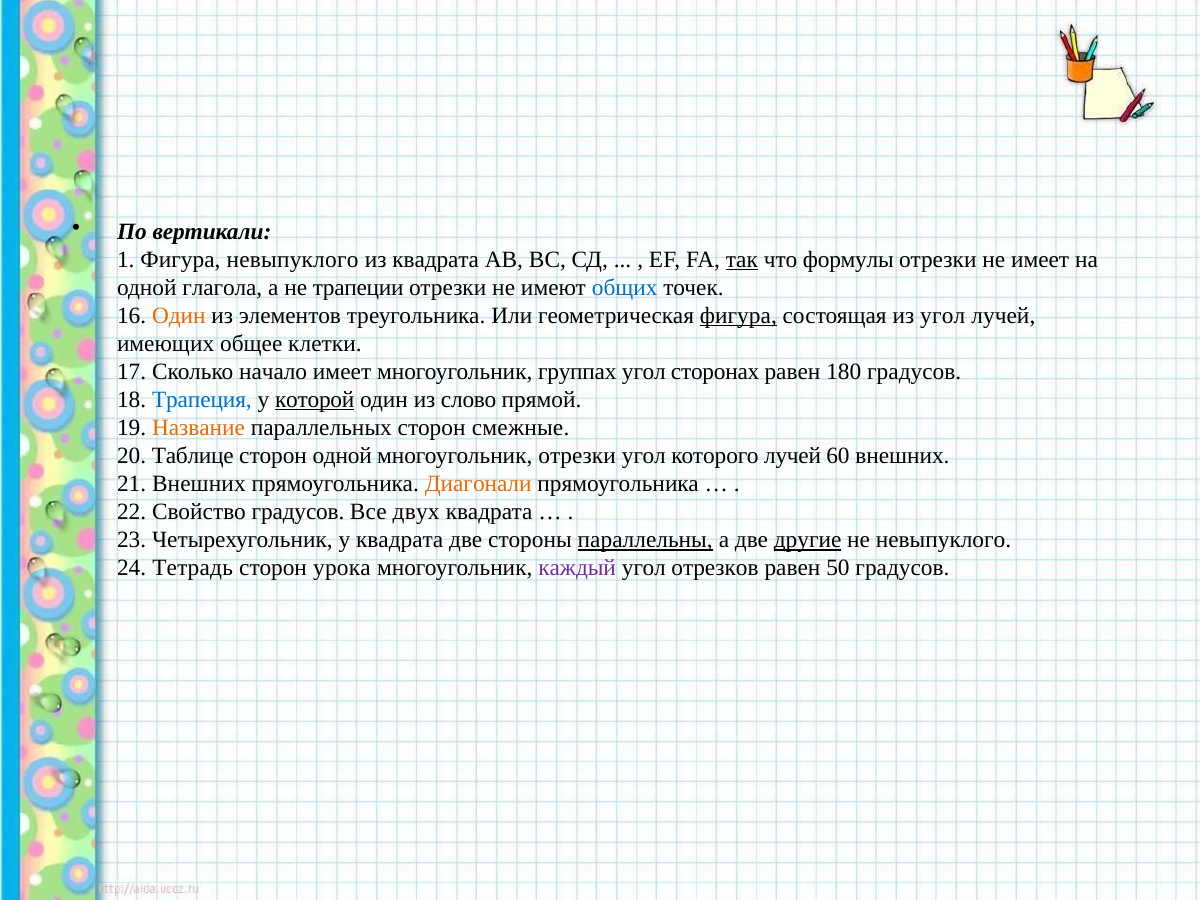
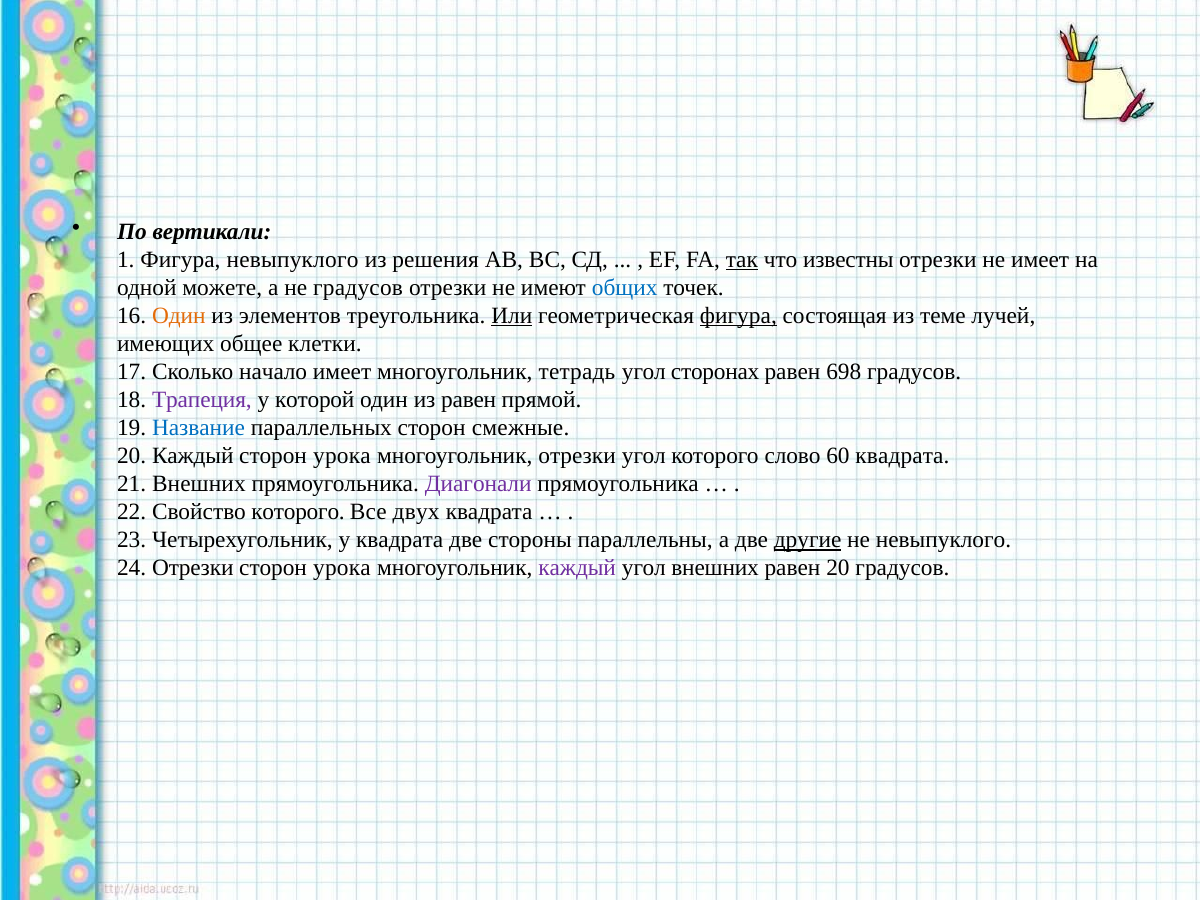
из квадрата: квадрата -> решения
формулы: формулы -> известны
глагола: глагола -> можете
не трапеции: трапеции -> градусов
Или underline: none -> present
из угол: угол -> теме
группах: группах -> тетрадь
180: 180 -> 698
Трапеция colour: blue -> purple
которой underline: present -> none
из слово: слово -> равен
Название colour: orange -> blue
20 Таблице: Таблице -> Каждый
одной at (342, 456): одной -> урока
которого лучей: лучей -> слово
60 внешних: внешних -> квадрата
Диагонали colour: orange -> purple
Свойство градусов: градусов -> которого
параллельны underline: present -> none
24 Тетрадь: Тетрадь -> Отрезки
угол отрезков: отрезков -> внешних
равен 50: 50 -> 20
